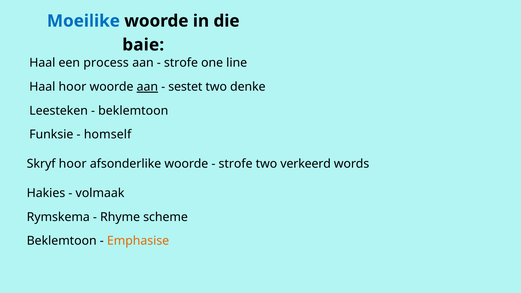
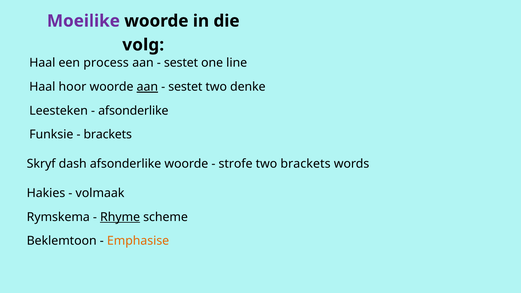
Moeilike colour: blue -> purple
baie: baie -> volg
strofe at (181, 63): strofe -> sestet
beklemtoon at (133, 111): beklemtoon -> afsonderlike
homself at (108, 135): homself -> brackets
Skryf hoor: hoor -> dash
two verkeerd: verkeerd -> brackets
Rhyme underline: none -> present
